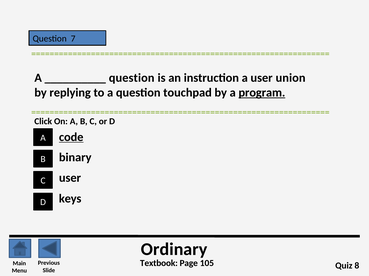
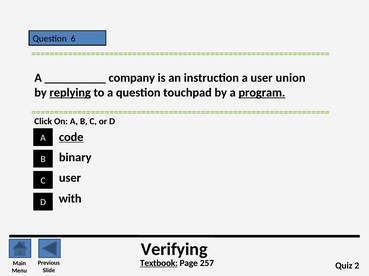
7: 7 -> 6
question at (132, 78): question -> company
replying underline: none -> present
keys: keys -> with
Ordinary: Ordinary -> Verifying
Textbook underline: none -> present
105: 105 -> 257
8: 8 -> 2
